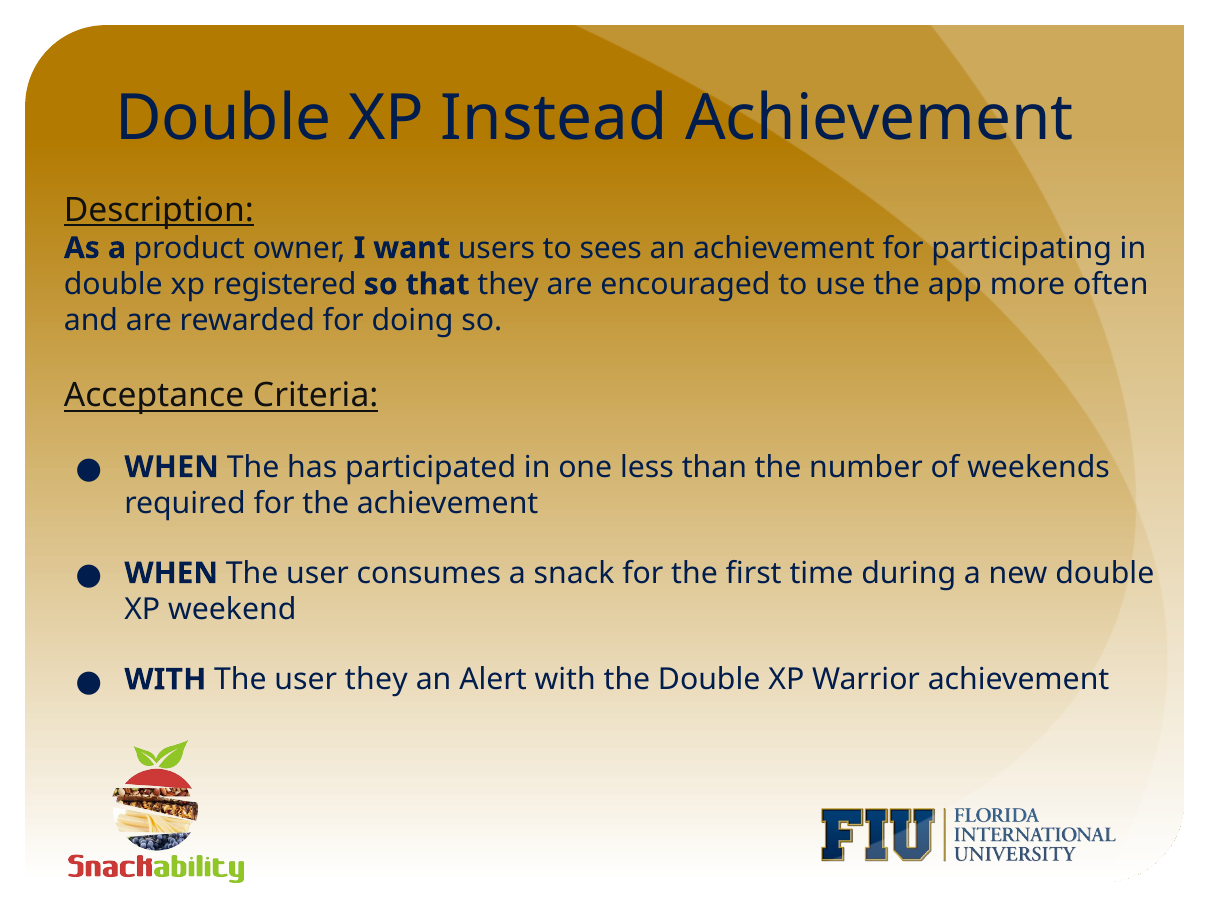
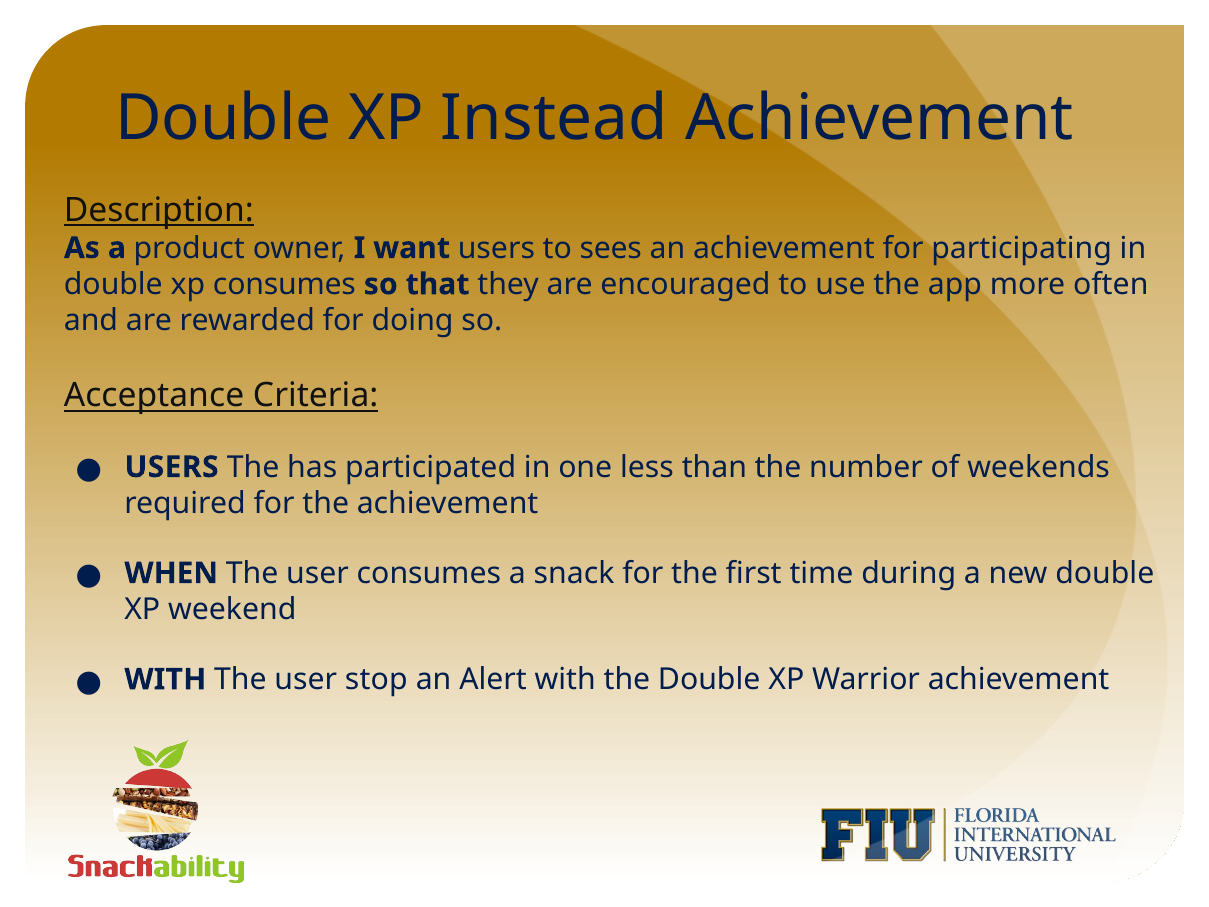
xp registered: registered -> consumes
WHEN at (172, 467): WHEN -> USERS
user they: they -> stop
